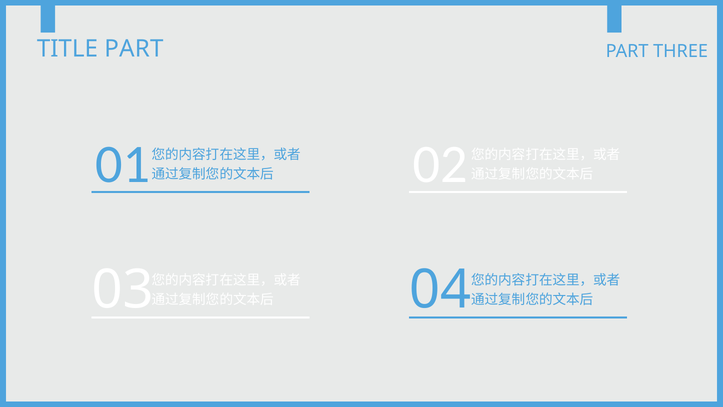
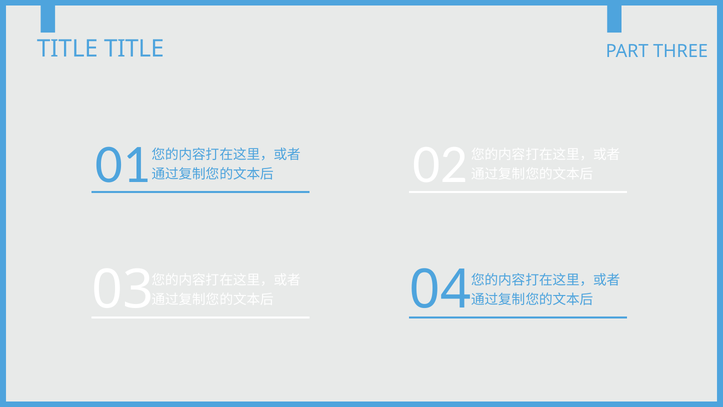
TITLE PART: PART -> TITLE
